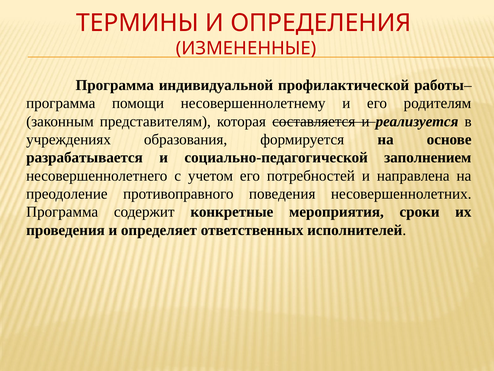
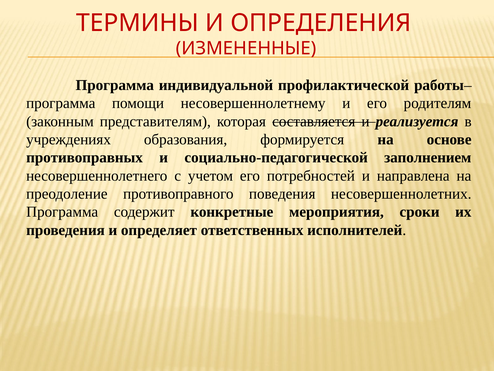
разрабатывается: разрабатывается -> противоправных
